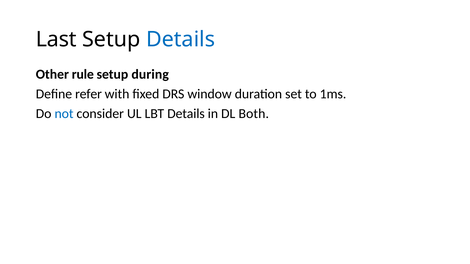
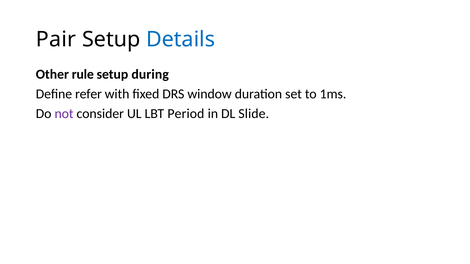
Last: Last -> Pair
not colour: blue -> purple
LBT Details: Details -> Period
Both: Both -> Slide
